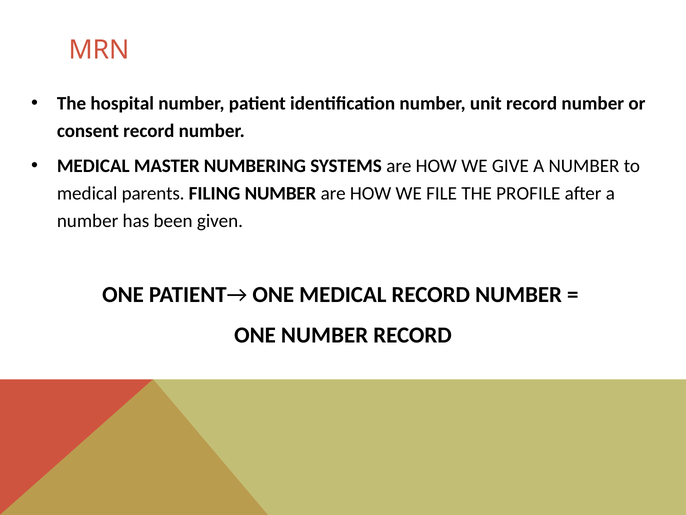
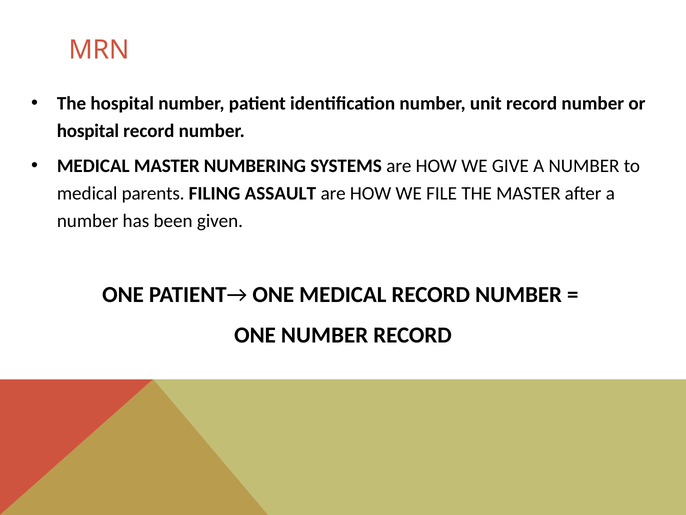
consent at (88, 131): consent -> hospital
FILING NUMBER: NUMBER -> ASSAULT
THE PROFILE: PROFILE -> MASTER
